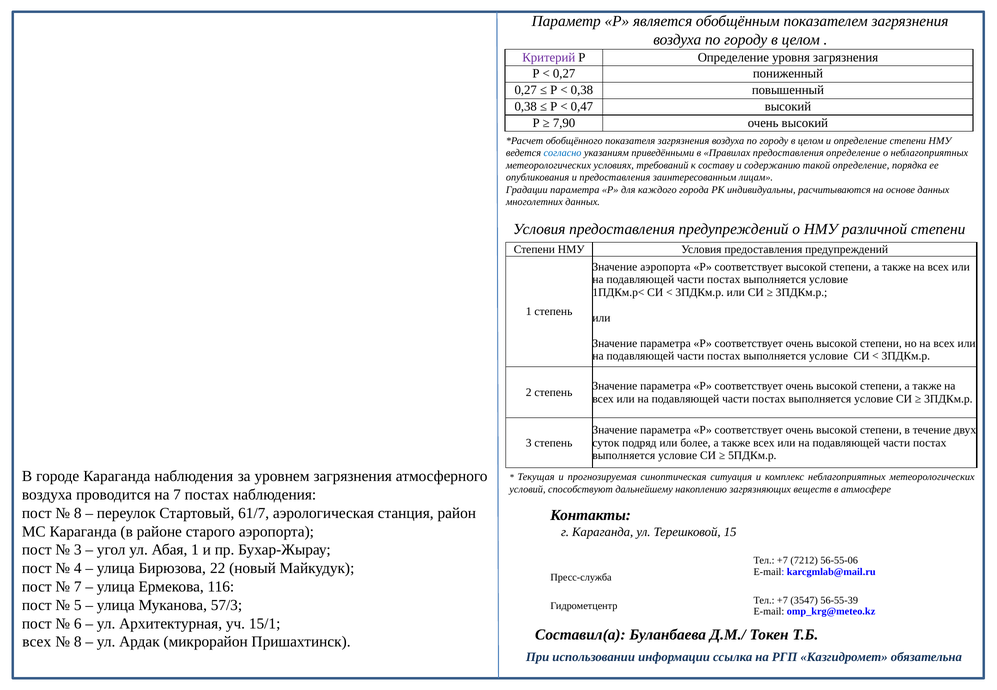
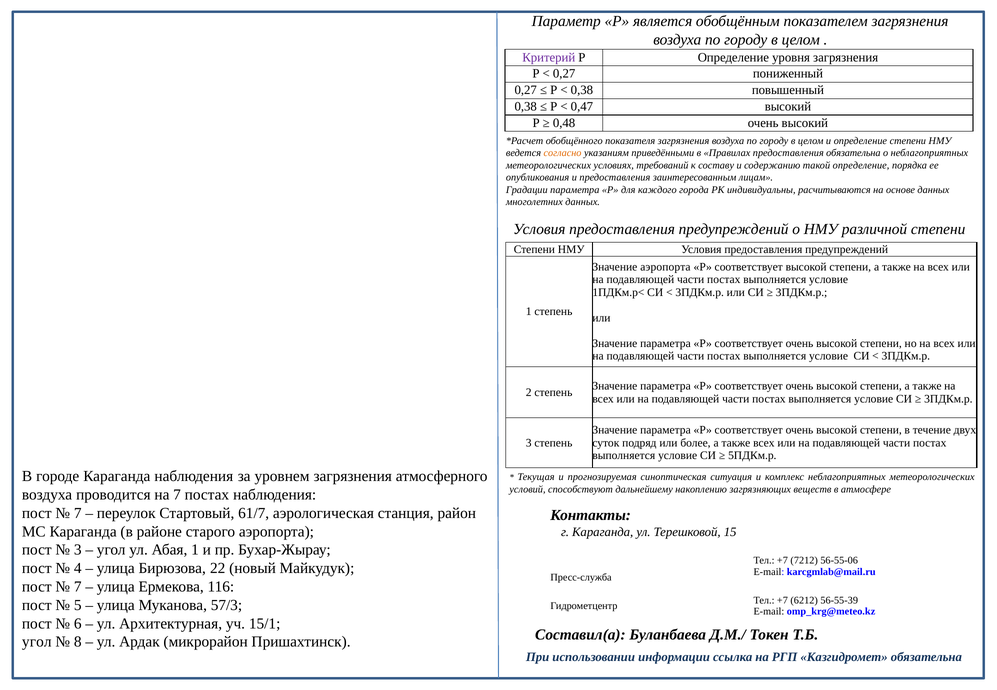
7,90: 7,90 -> 0,48
согласно colour: blue -> orange
предоставления определение: определение -> обязательна
8 at (78, 513): 8 -> 7
3547: 3547 -> 6212
всех at (37, 642): всех -> угол
